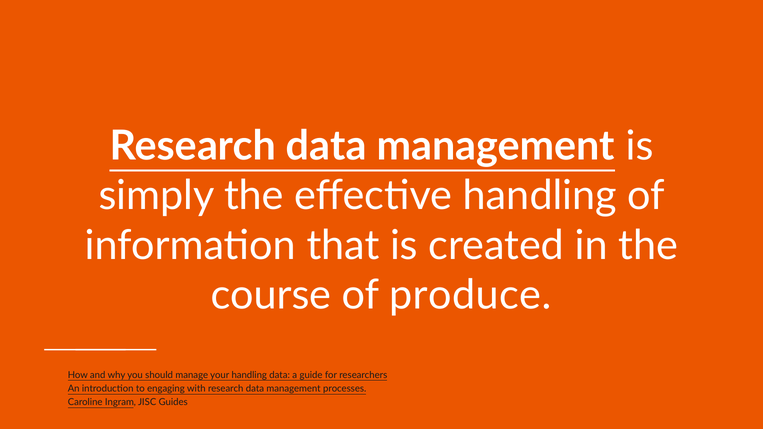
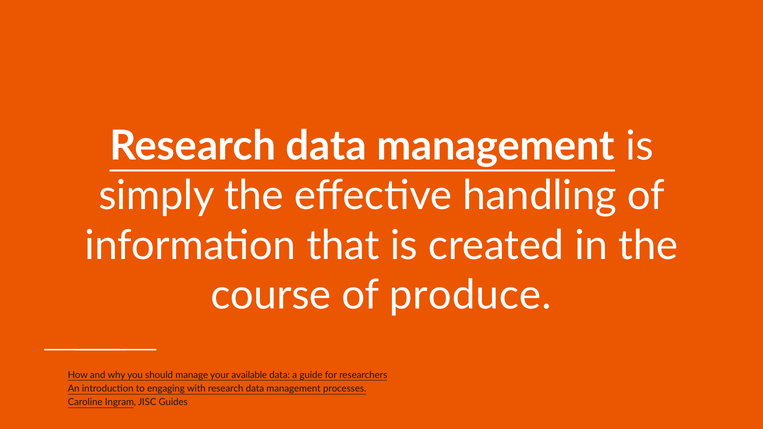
your handling: handling -> available
